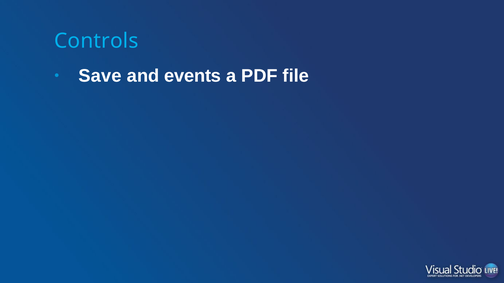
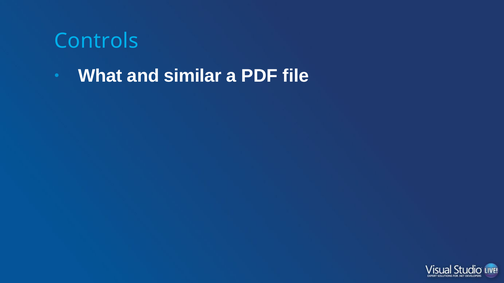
Save: Save -> What
events: events -> similar
